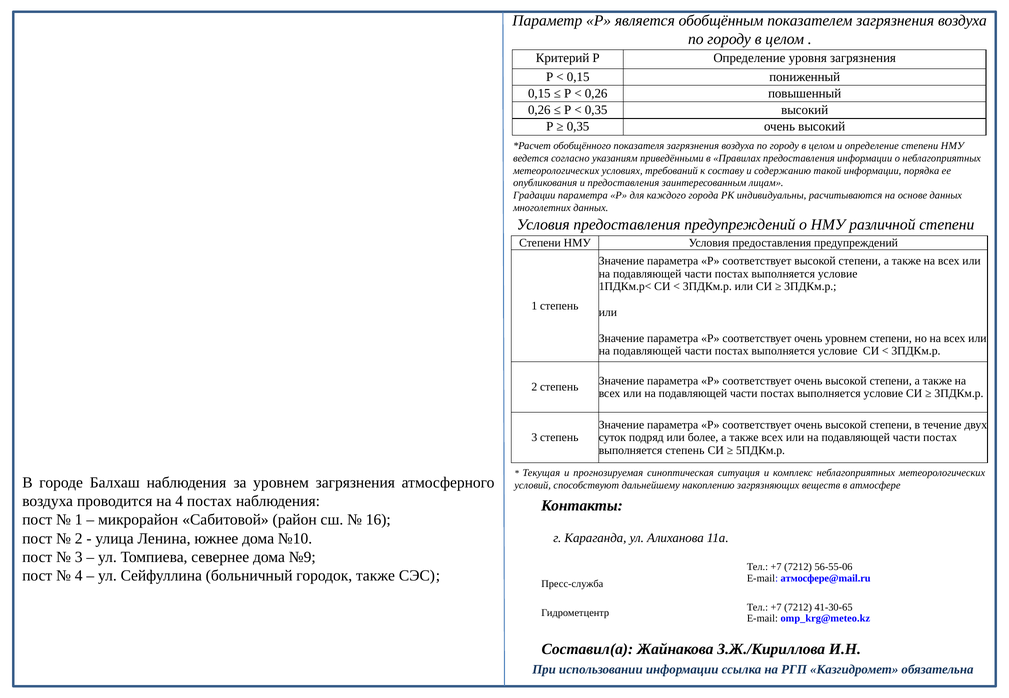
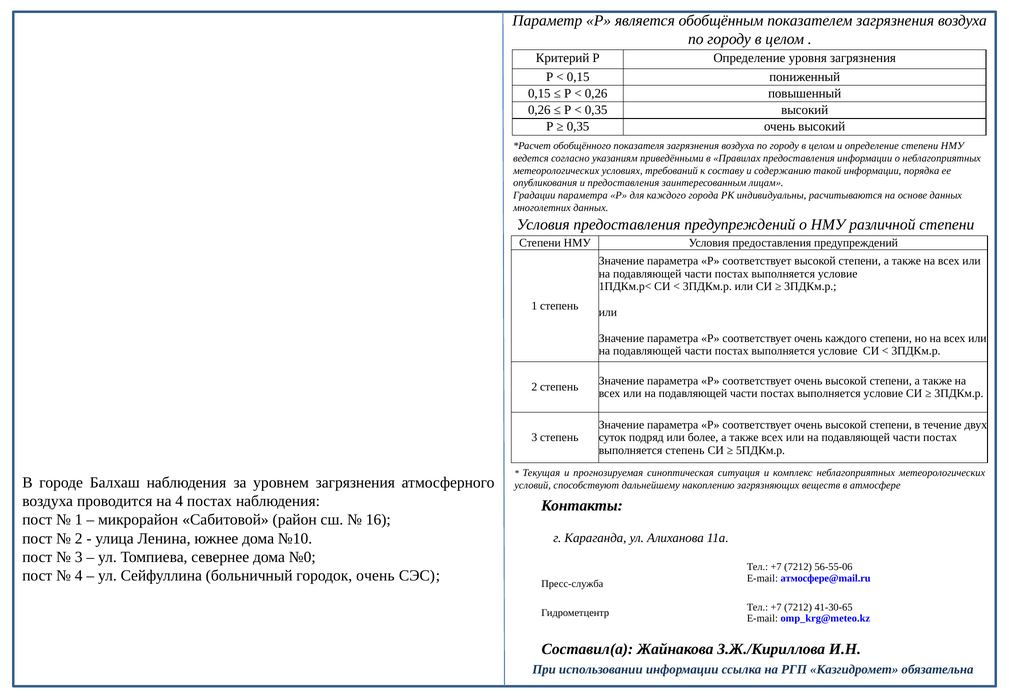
очень уровнем: уровнем -> каждого
№9: №9 -> №0
городок также: также -> очень
